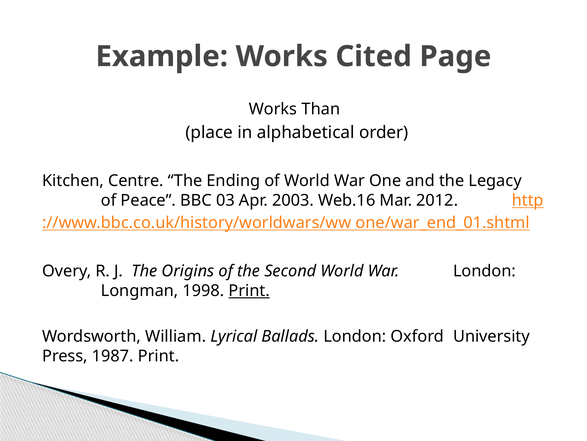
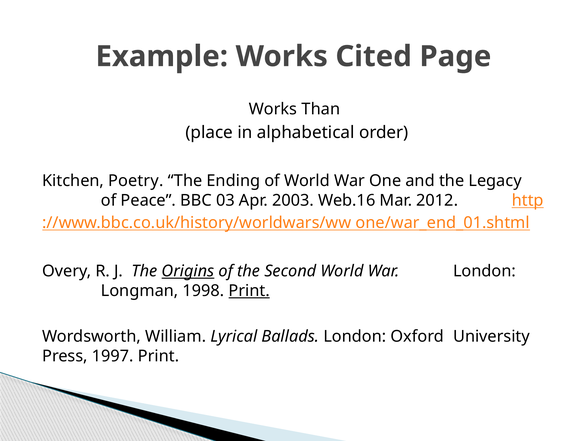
Centre: Centre -> Poetry
Origins underline: none -> present
1987: 1987 -> 1997
